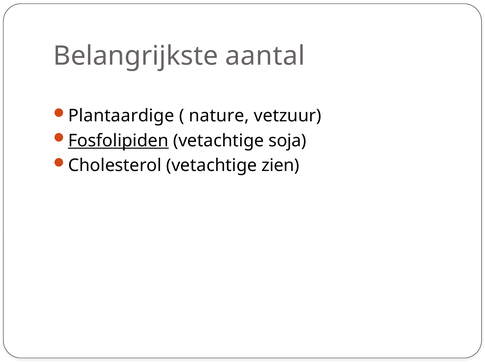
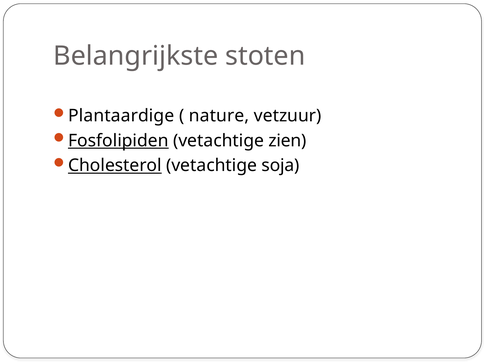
aantal: aantal -> stoten
soja: soja -> zien
Cholesterol underline: none -> present
zien: zien -> soja
